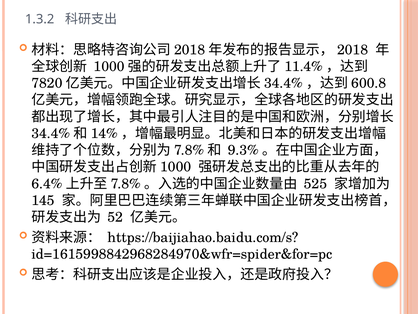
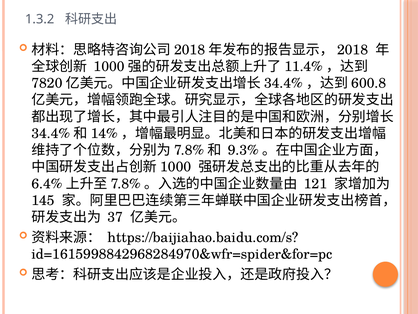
525: 525 -> 121
52: 52 -> 37
